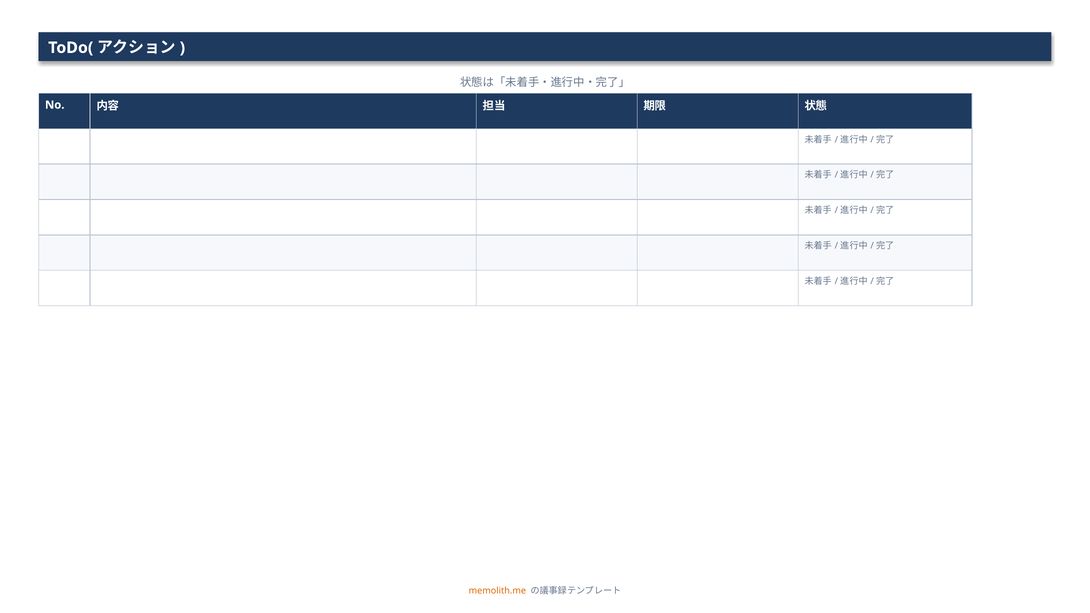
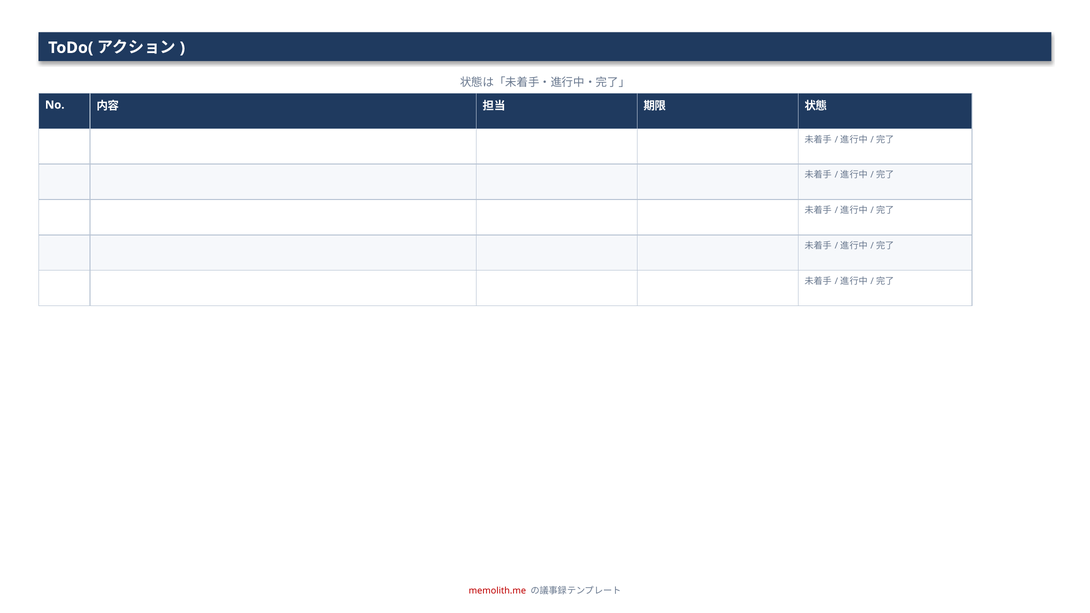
memolith.me colour: orange -> red
